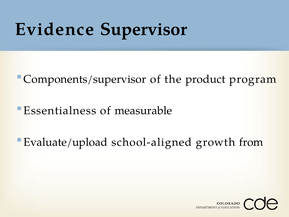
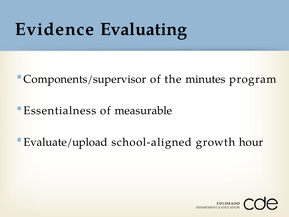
Supervisor: Supervisor -> Evaluating
product: product -> minutes
from: from -> hour
